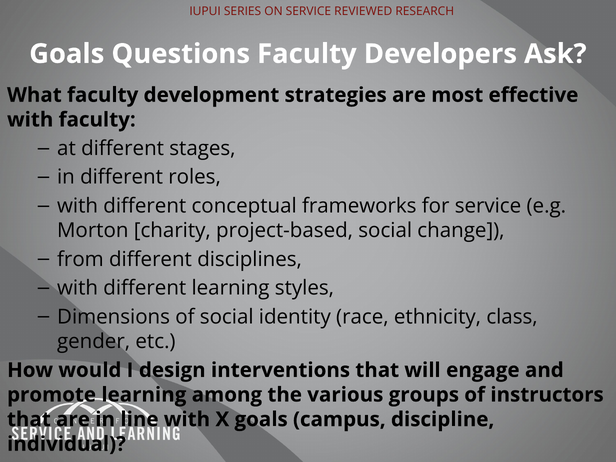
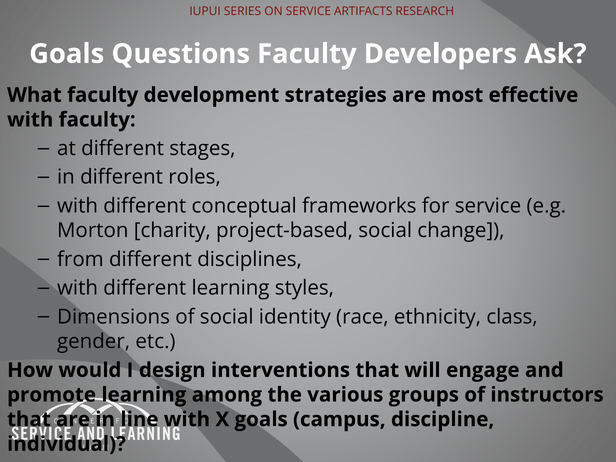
REVIEWED: REVIEWED -> ARTIFACTS
